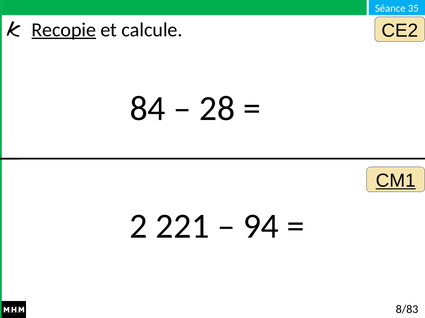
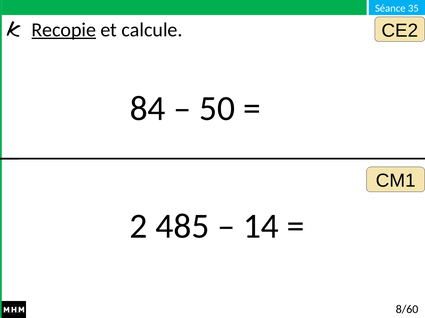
28: 28 -> 50
CM1 underline: present -> none
221: 221 -> 485
94: 94 -> 14
8/83: 8/83 -> 8/60
